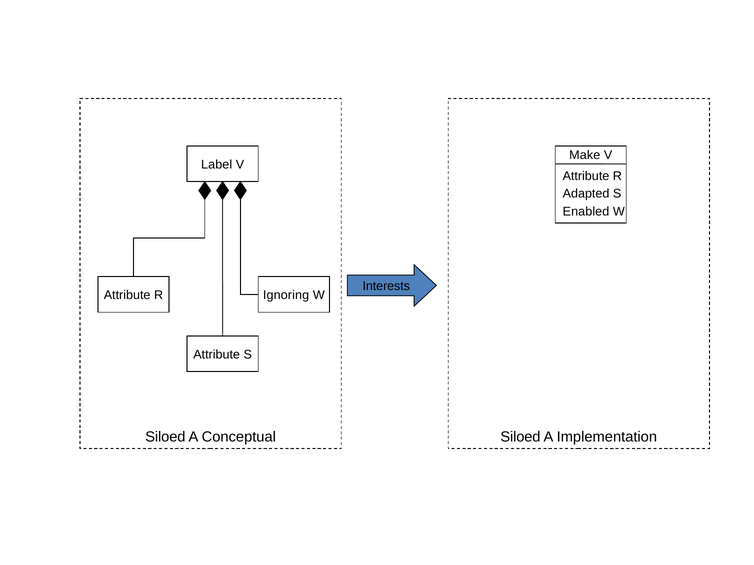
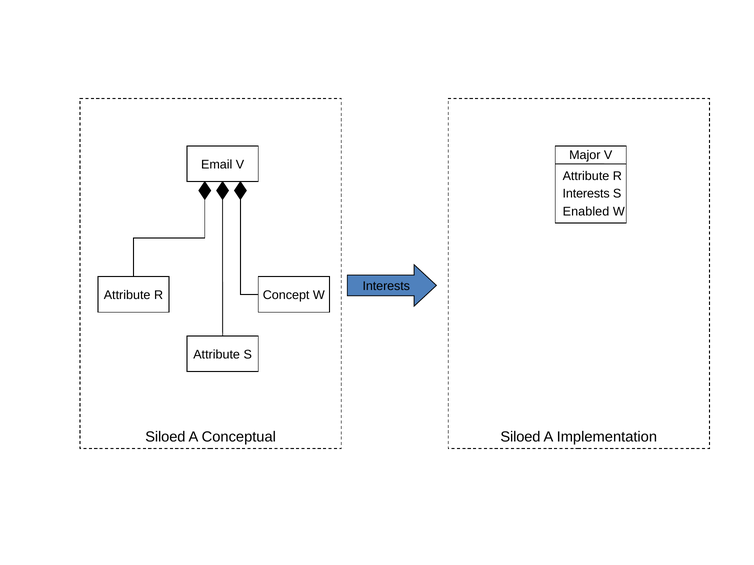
Make: Make -> Major
Label: Label -> Email
Adapted at (586, 194): Adapted -> Interests
Ignoring: Ignoring -> Concept
